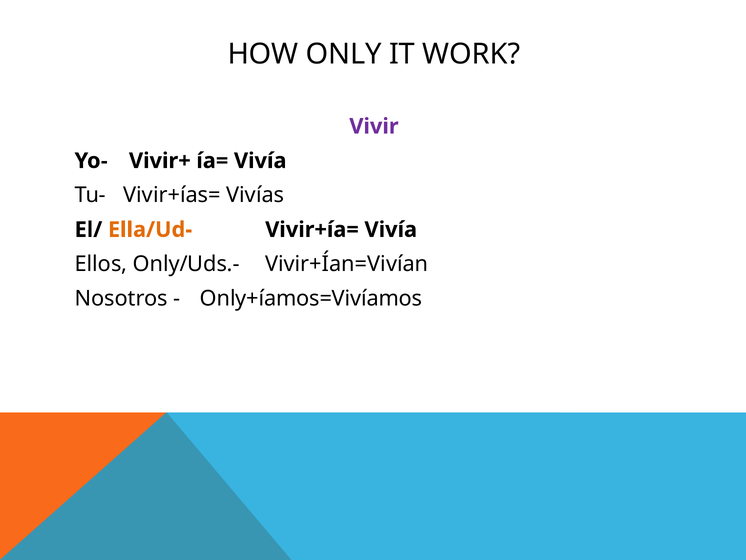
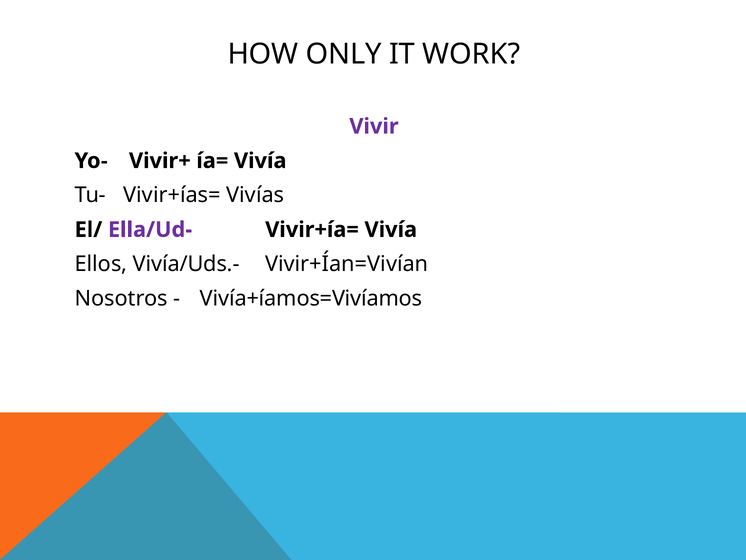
Ella/Ud- colour: orange -> purple
Only/Uds.-: Only/Uds.- -> Vivía/Uds.-
Only+íamos=Vivíamos: Only+íamos=Vivíamos -> Vivía+íamos=Vivíamos
